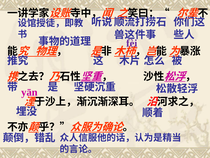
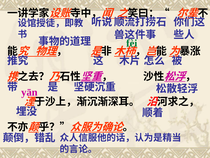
fèi colour: purple -> green
